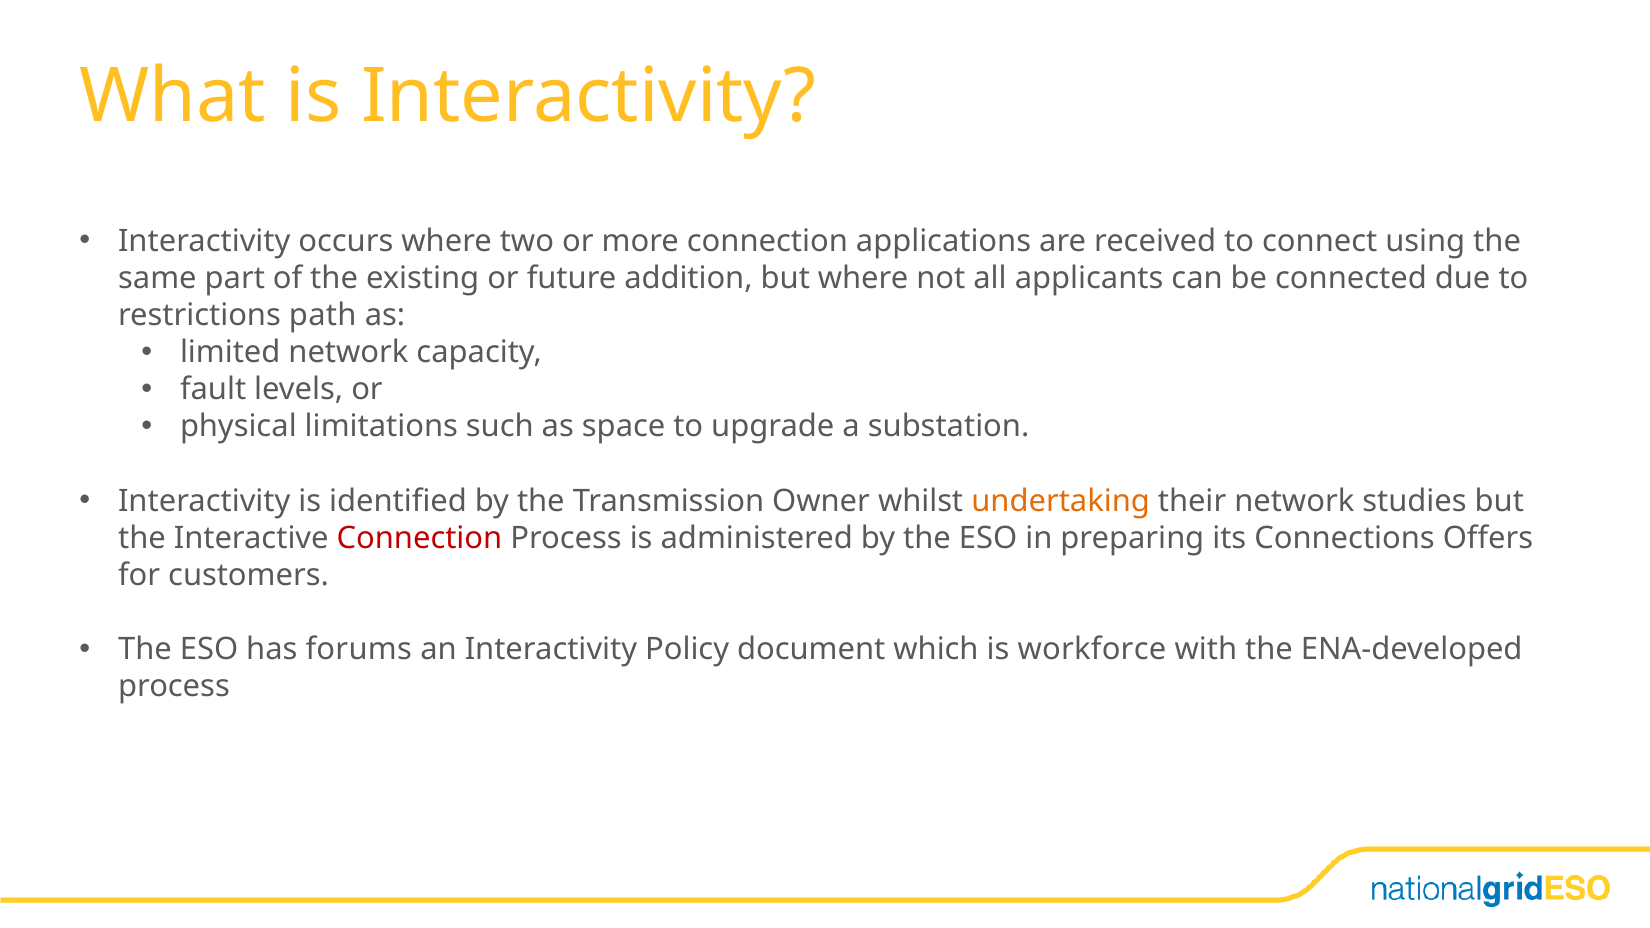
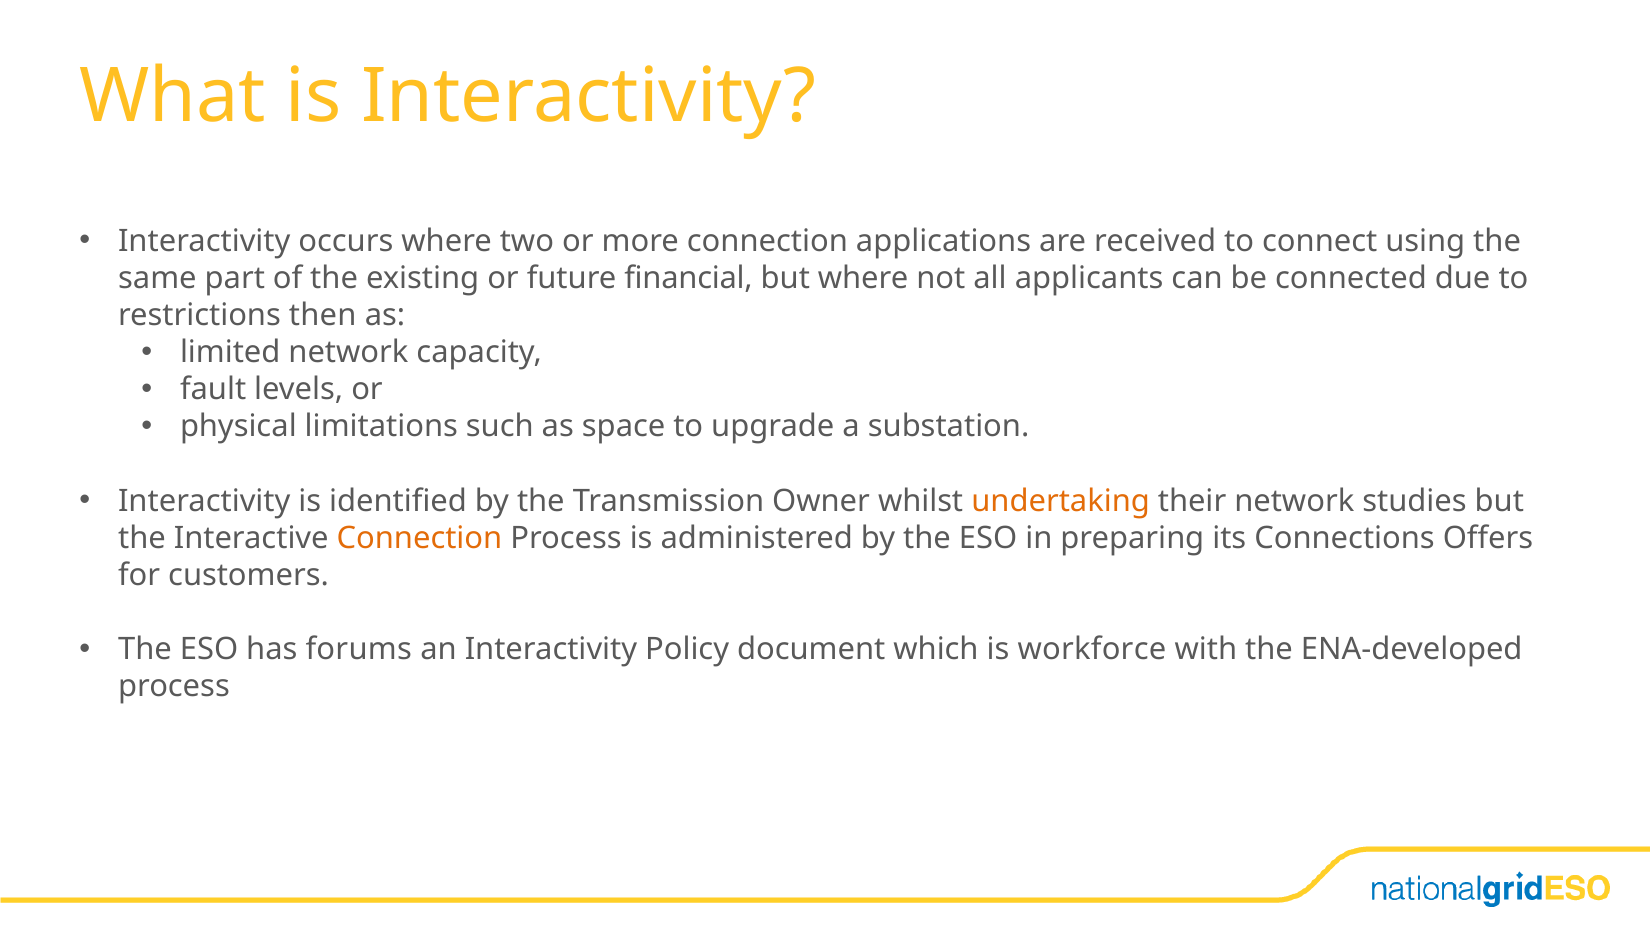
addition: addition -> financial
path: path -> then
Connection at (419, 538) colour: red -> orange
